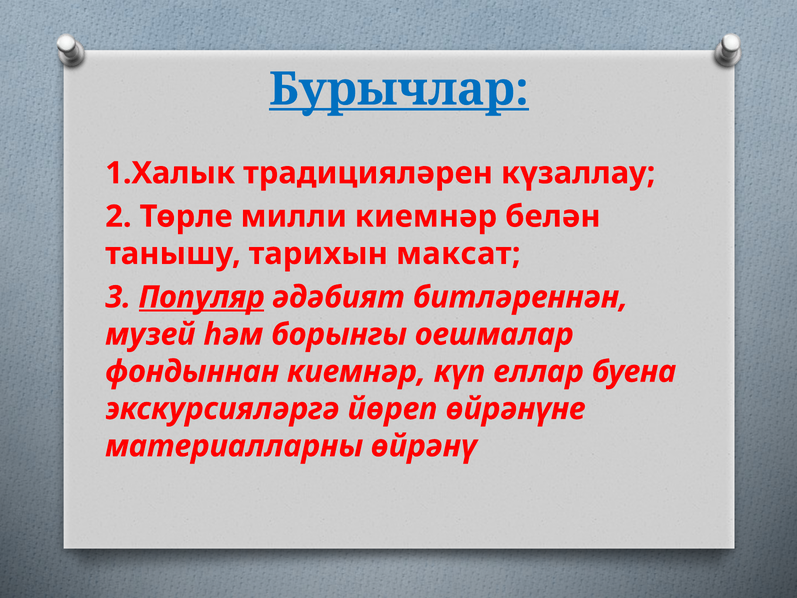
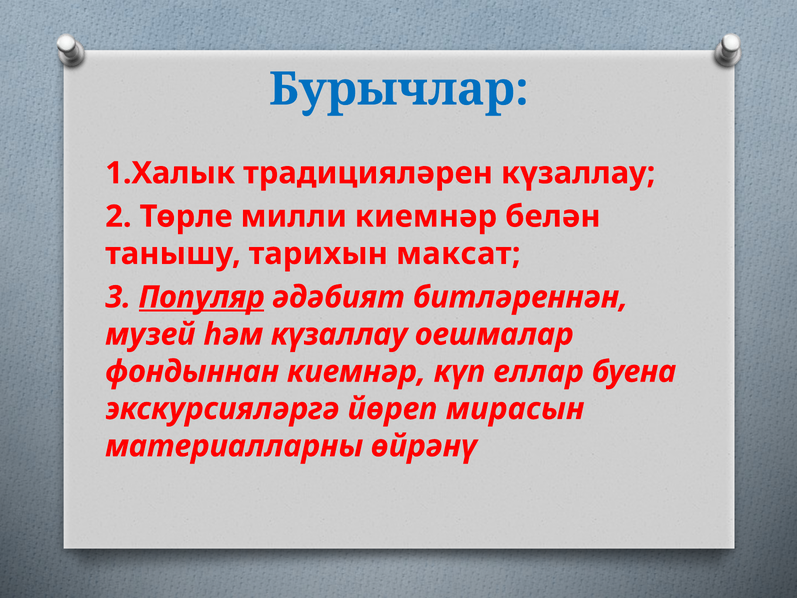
Бурычлар underline: present -> none
һәм борынгы: борынгы -> күзаллау
өйрәнүне: өйрәнүне -> мирасын
